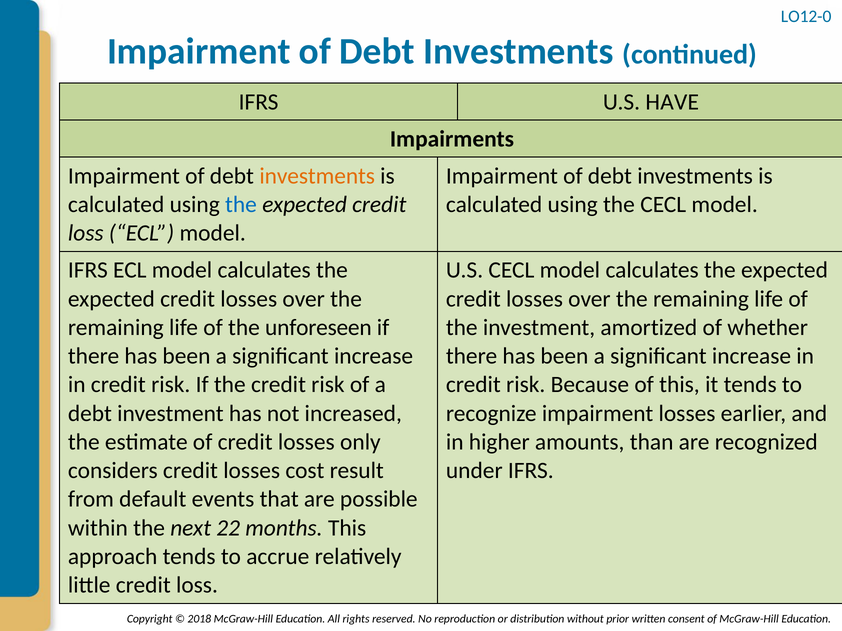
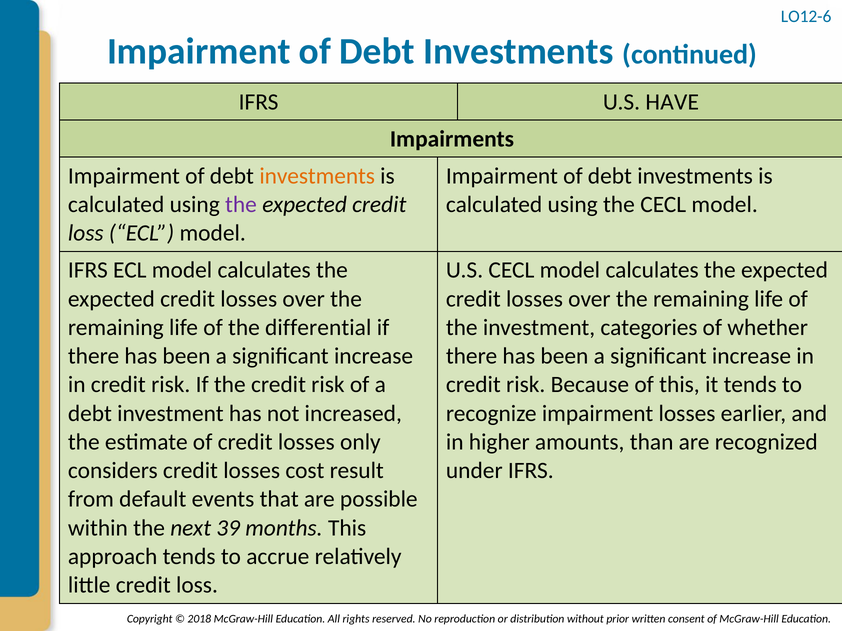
LO12-0: LO12-0 -> LO12-6
the at (241, 205) colour: blue -> purple
unforeseen: unforeseen -> differential
amortized: amortized -> categories
22: 22 -> 39
